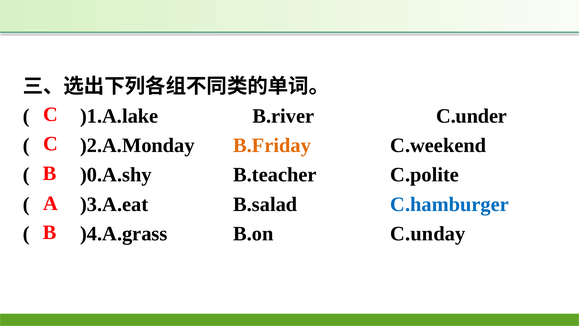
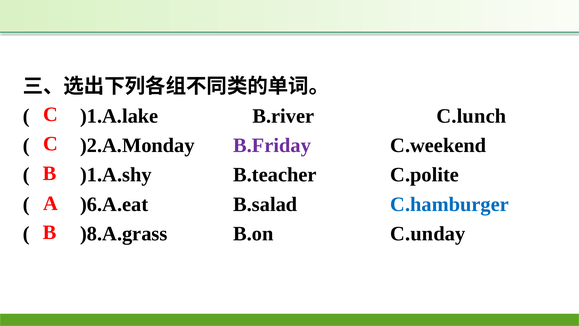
C.under: C.under -> C.lunch
B.Friday colour: orange -> purple
)0.A.shy: )0.A.shy -> )1.A.shy
)3.A.eat: )3.A.eat -> )6.A.eat
)4.A.grass: )4.A.grass -> )8.A.grass
